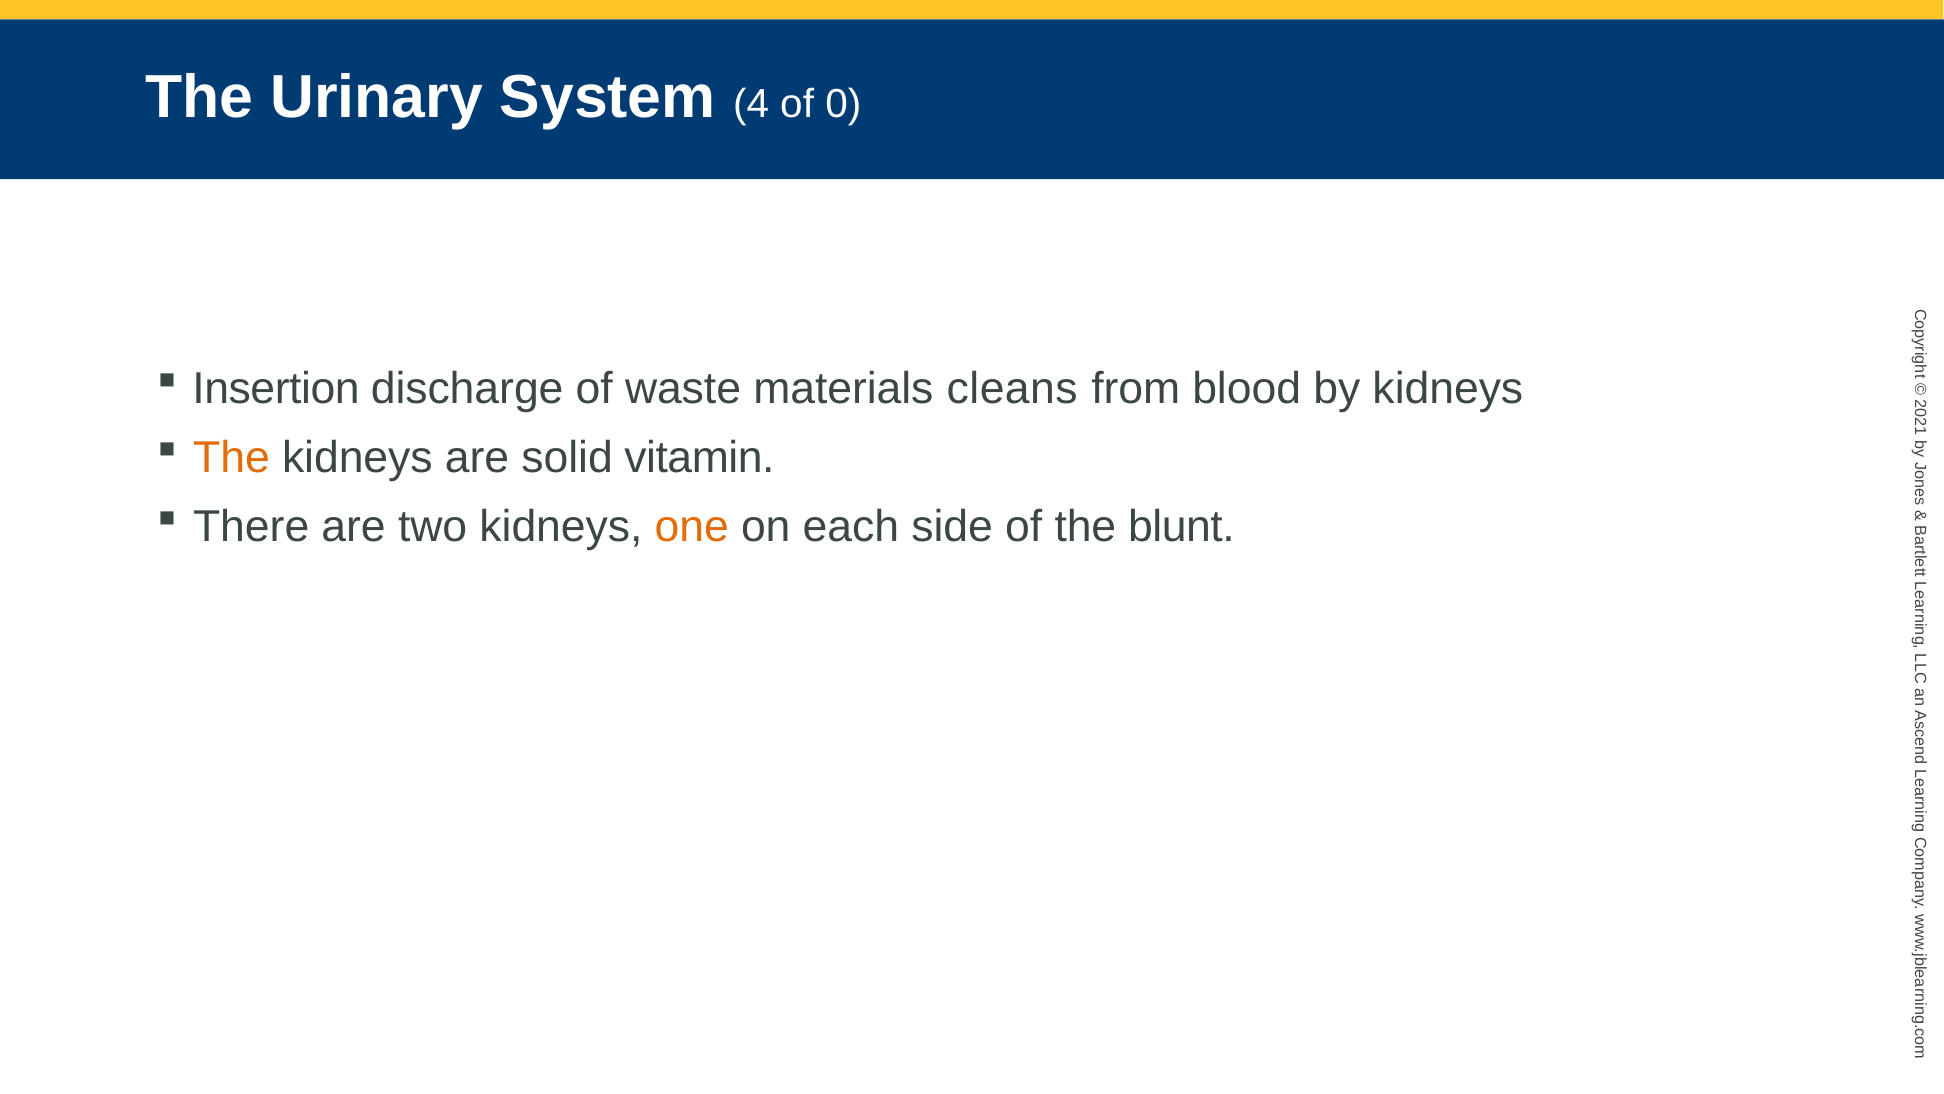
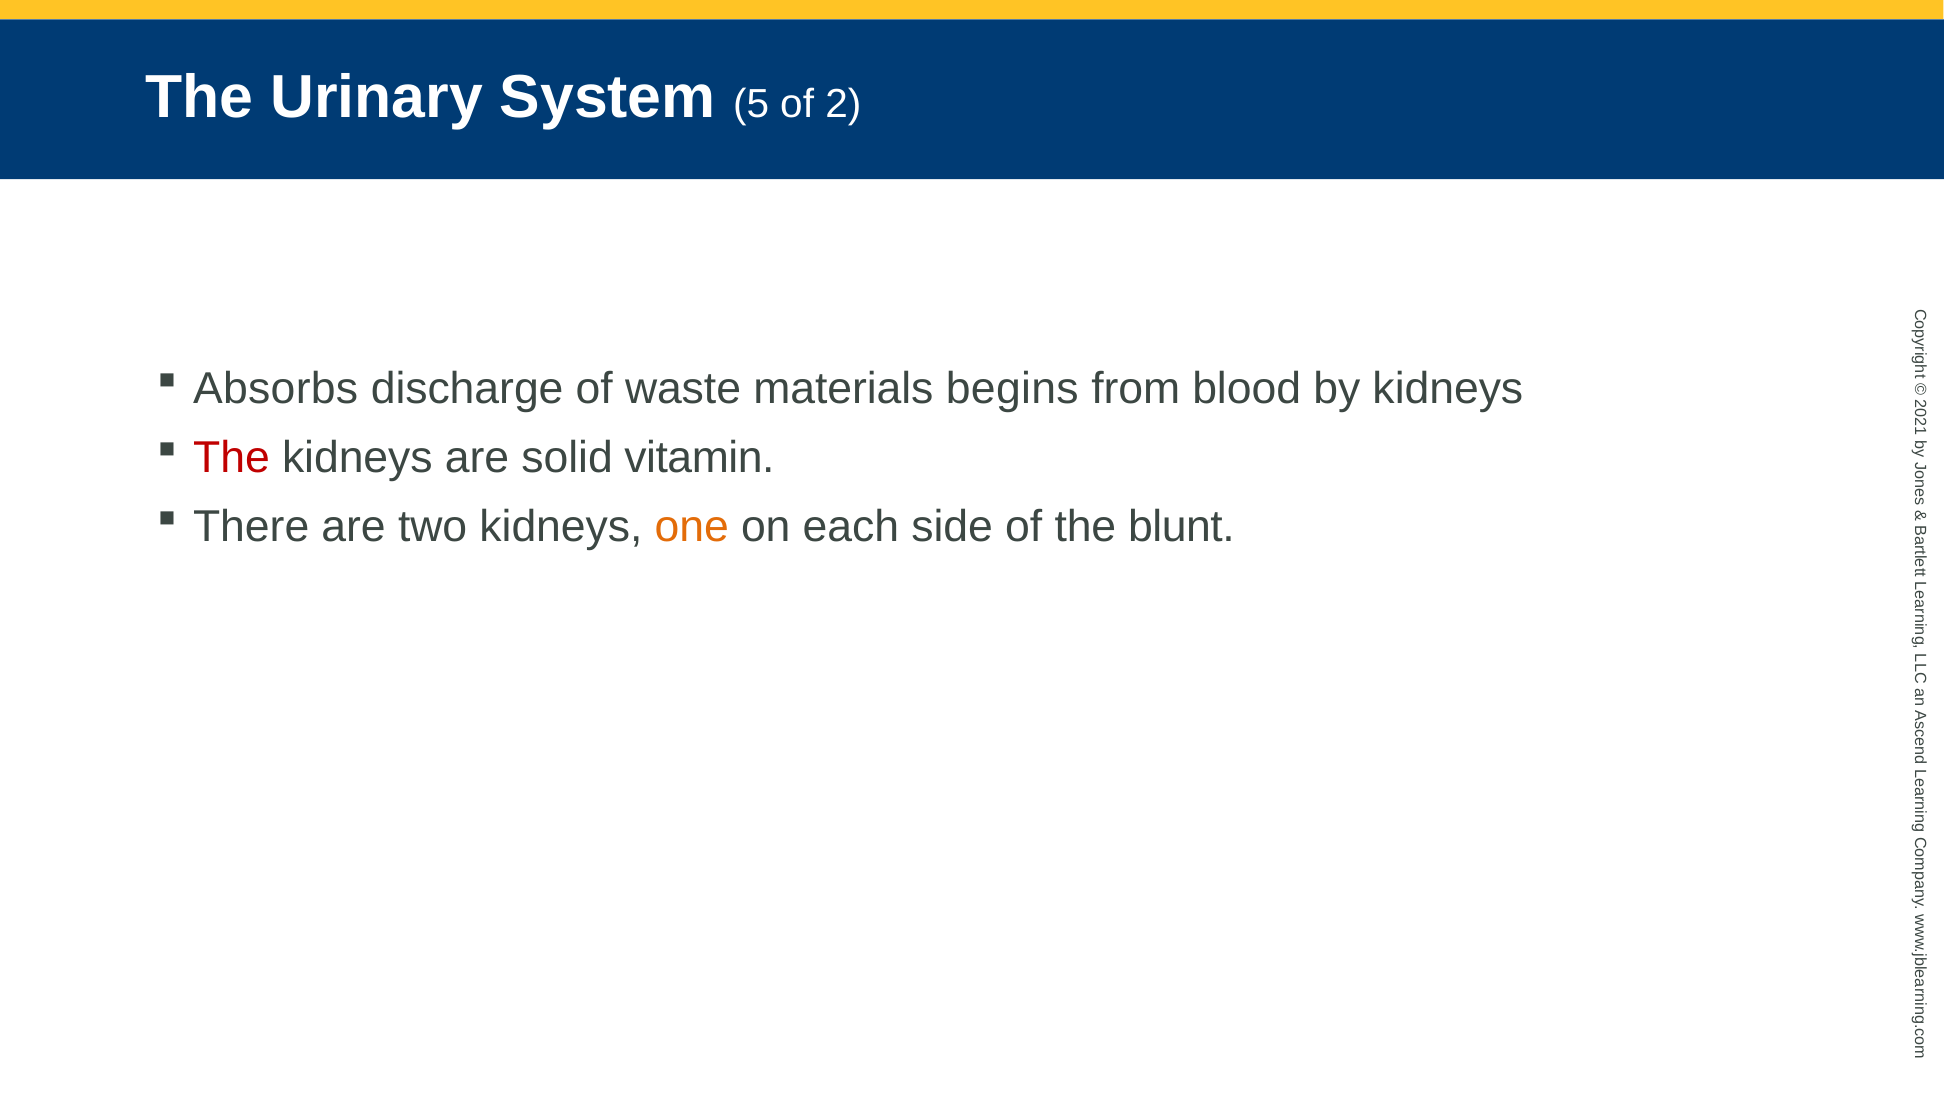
4: 4 -> 5
of 0: 0 -> 2
Insertion: Insertion -> Absorbs
cleans: cleans -> begins
The at (232, 458) colour: orange -> red
